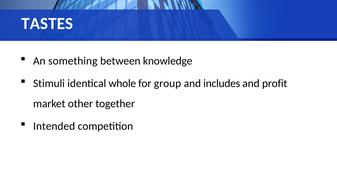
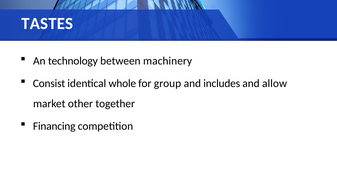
something: something -> technology
knowledge: knowledge -> machinery
Stimuli: Stimuli -> Consist
profit: profit -> allow
Intended: Intended -> Financing
